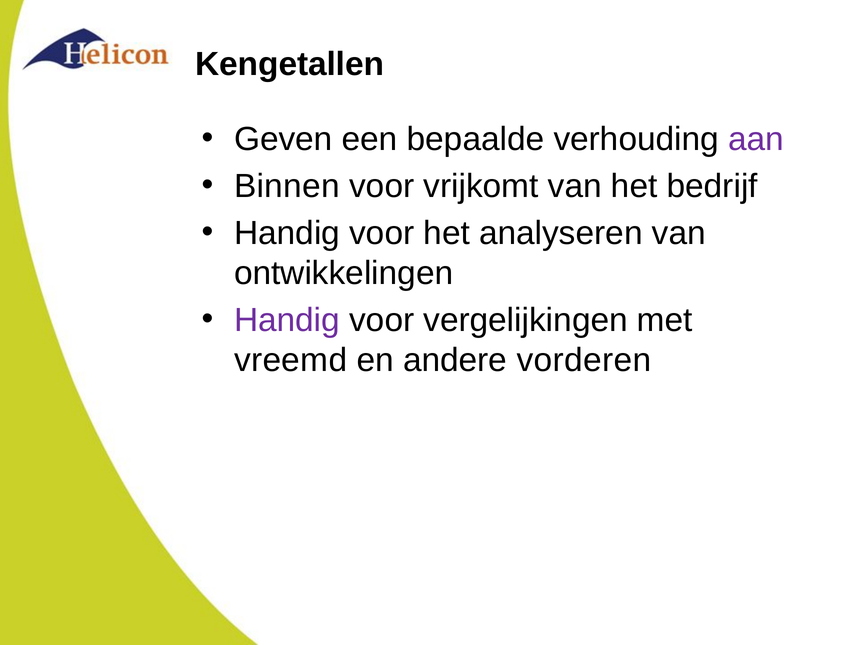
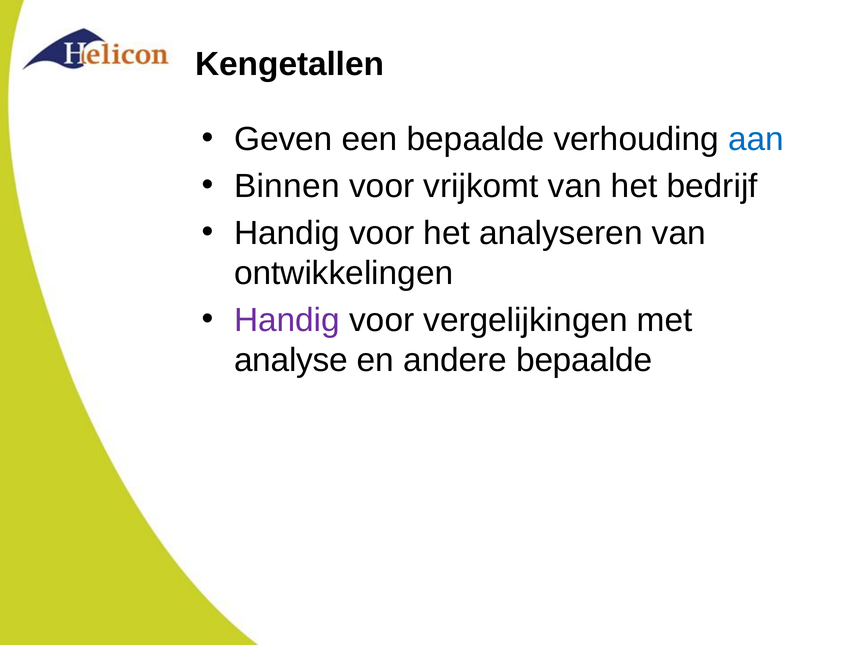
aan colour: purple -> blue
vreemd: vreemd -> analyse
andere vorderen: vorderen -> bepaalde
